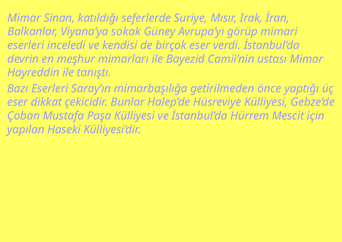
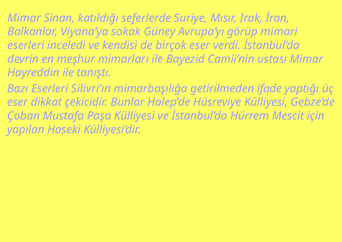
Saray’ın: Saray’ın -> Silivri’ın
önce: önce -> ifade
